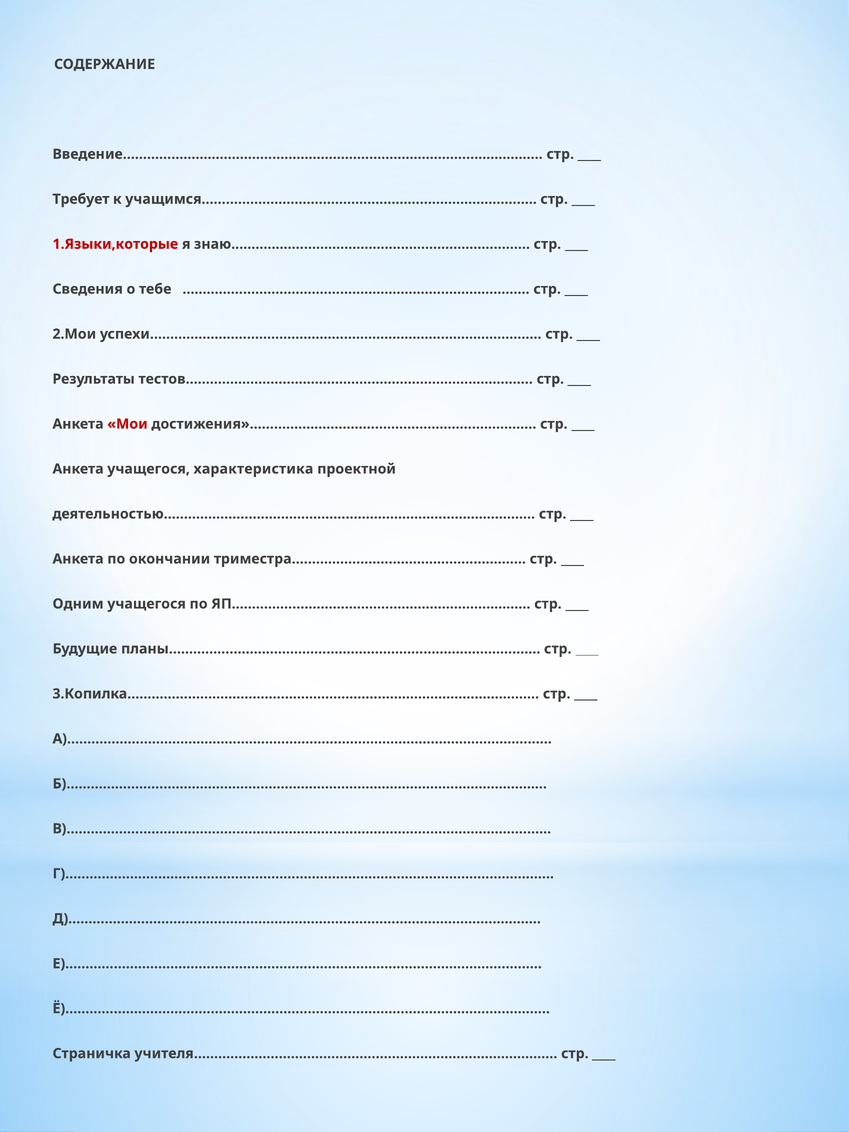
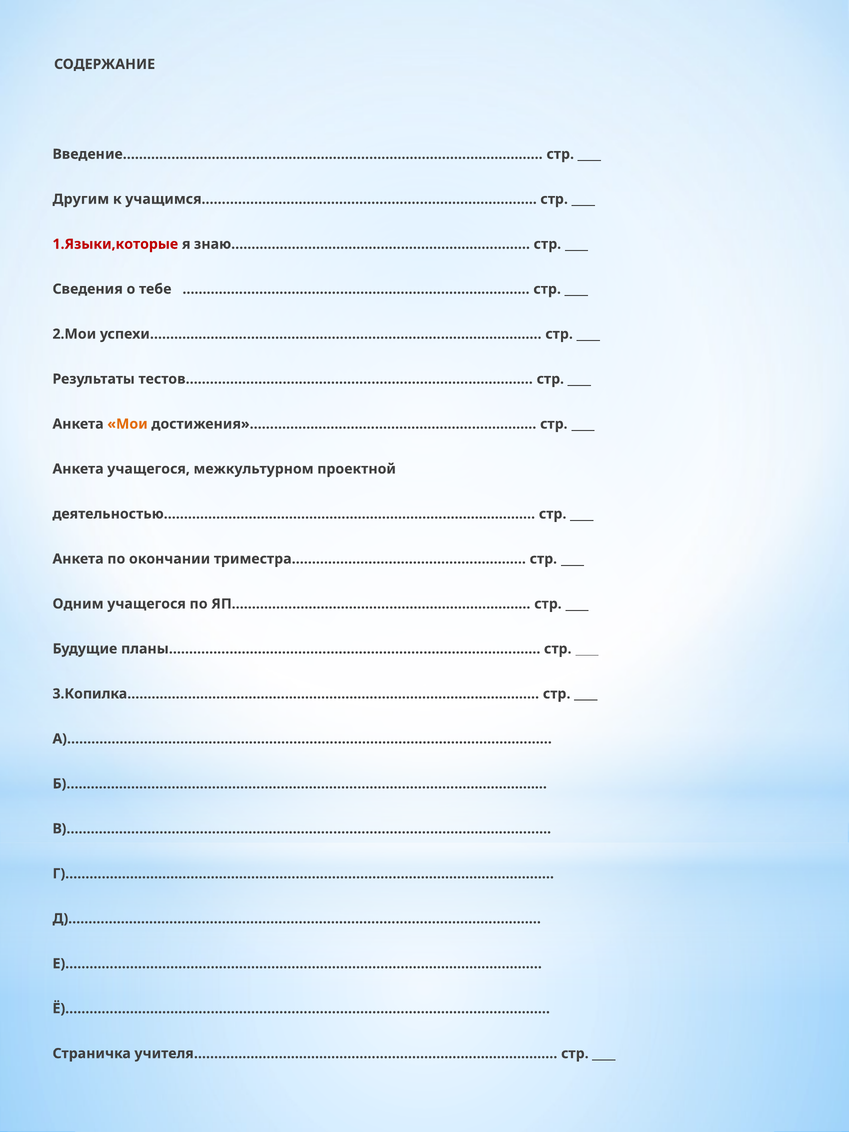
Требует: Требует -> Другим
Мои colour: red -> orange
характеристика: характеристика -> межкультурном
